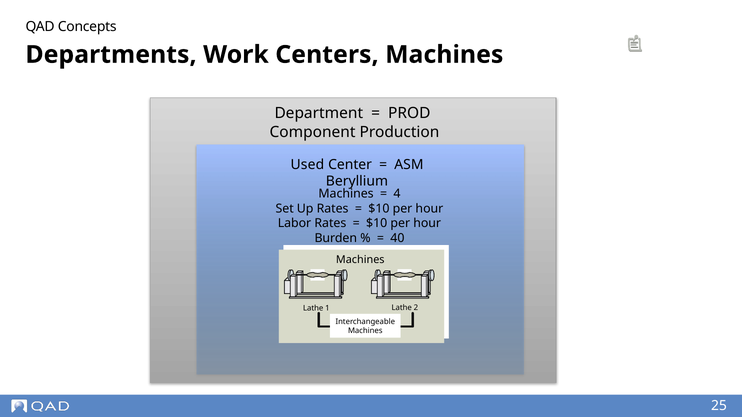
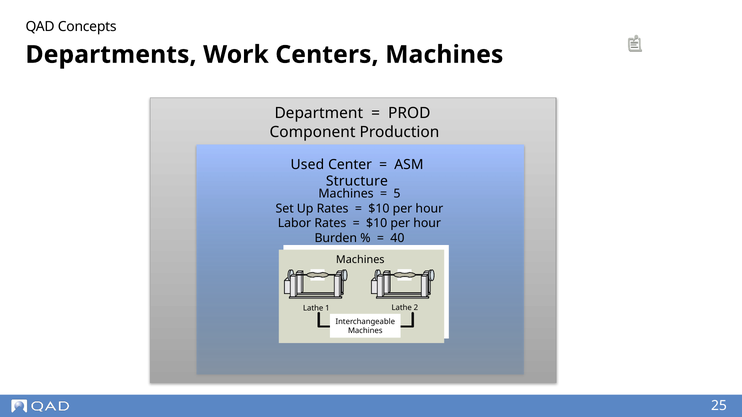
Beryllium: Beryllium -> Structure
4: 4 -> 5
